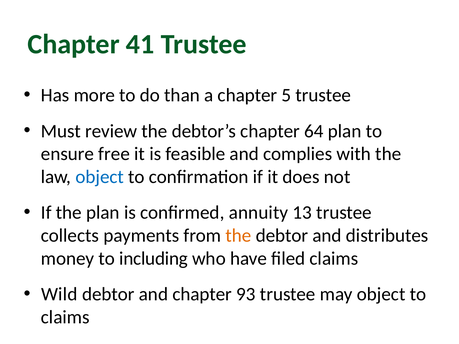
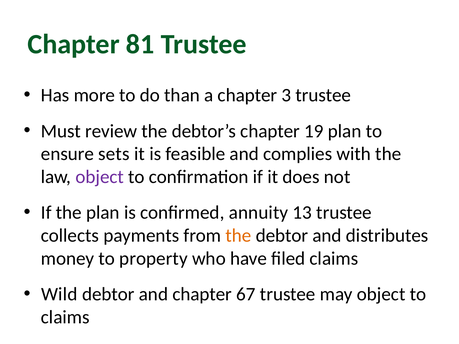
41: 41 -> 81
5: 5 -> 3
64: 64 -> 19
free: free -> sets
object at (100, 177) colour: blue -> purple
including: including -> property
93: 93 -> 67
